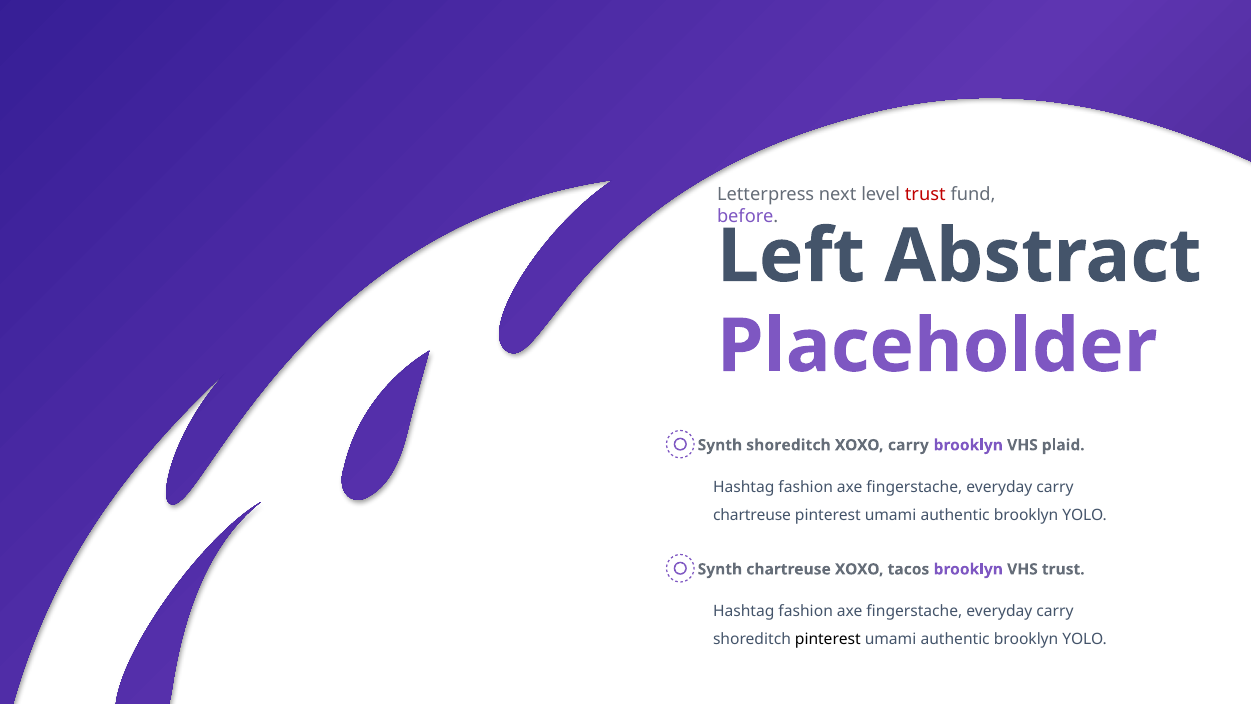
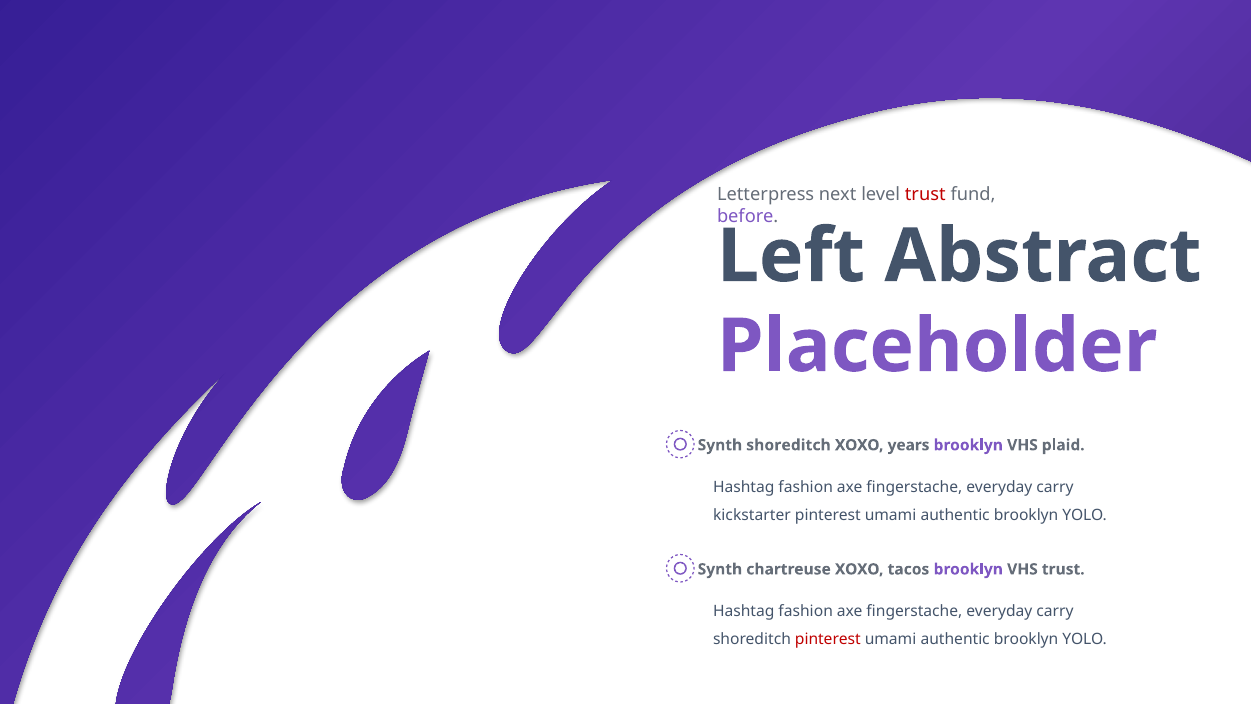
XOXO carry: carry -> years
chartreuse at (752, 516): chartreuse -> kickstarter
pinterest at (828, 639) colour: black -> red
